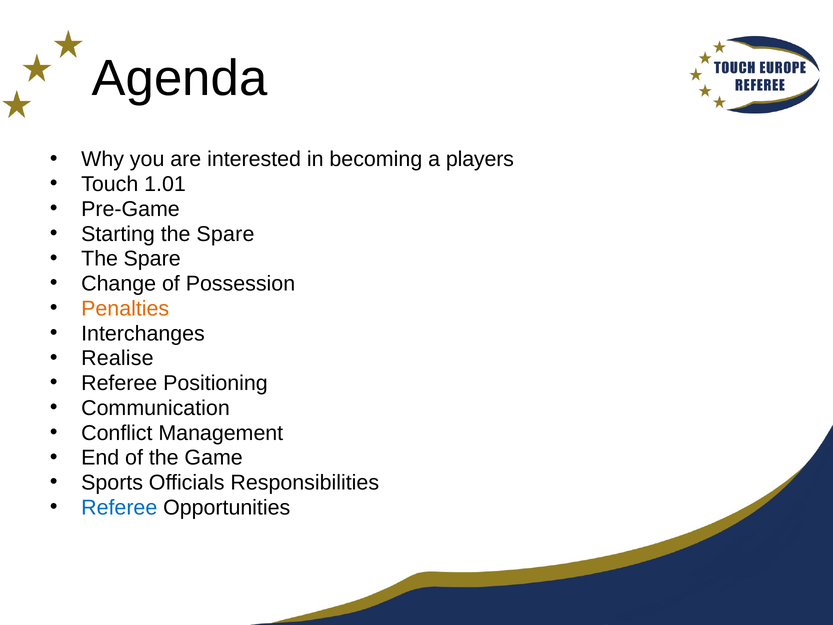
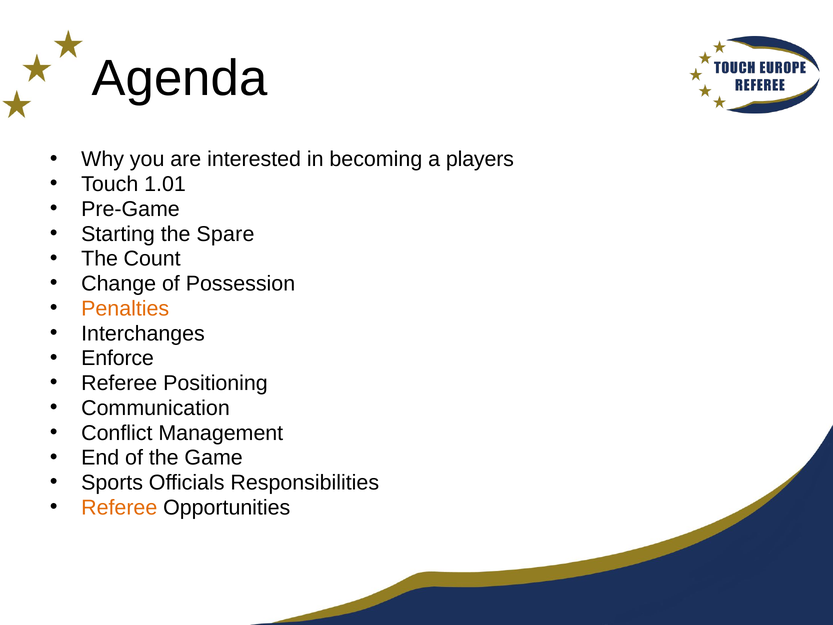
Spare at (152, 259): Spare -> Count
Realise: Realise -> Enforce
Referee at (119, 507) colour: blue -> orange
